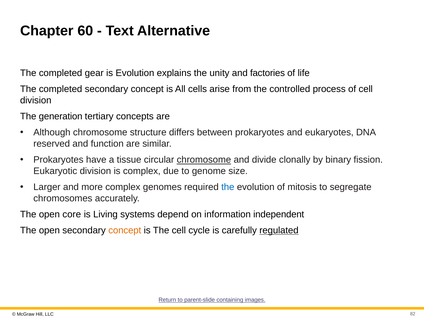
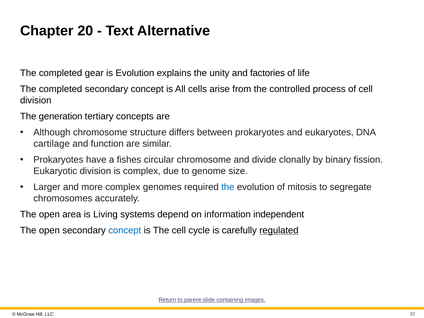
60: 60 -> 20
reserved: reserved -> cartilage
tissue: tissue -> fishes
chromosome at (204, 160) underline: present -> none
core: core -> area
concept at (125, 230) colour: orange -> blue
